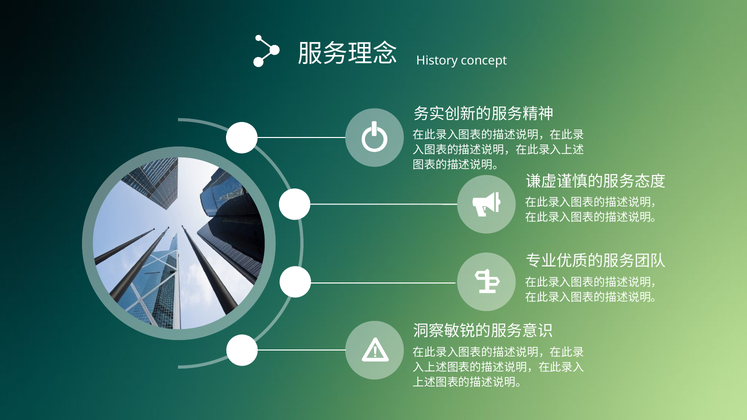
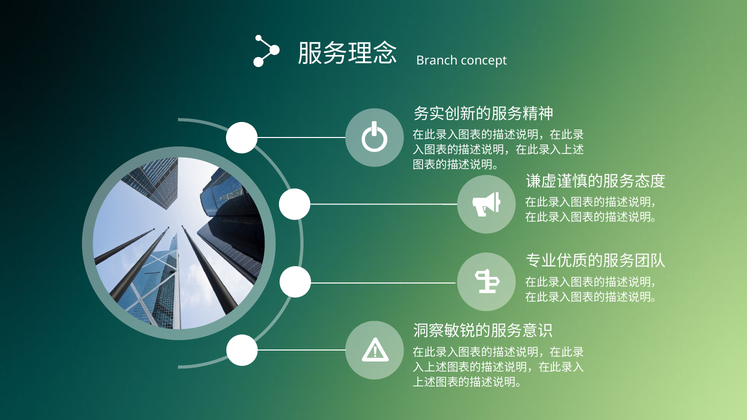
History: History -> Branch
